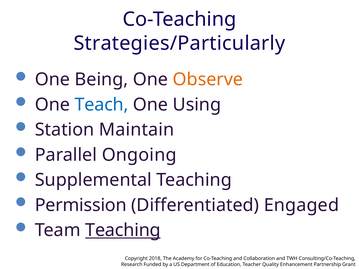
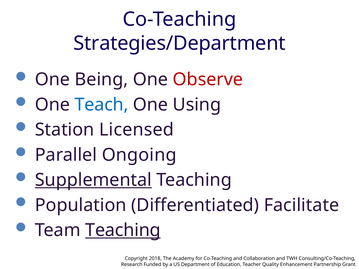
Strategies/Particularly: Strategies/Particularly -> Strategies/Department
Observe colour: orange -> red
Maintain: Maintain -> Licensed
Supplemental underline: none -> present
Permission: Permission -> Population
Engaged: Engaged -> Facilitate
